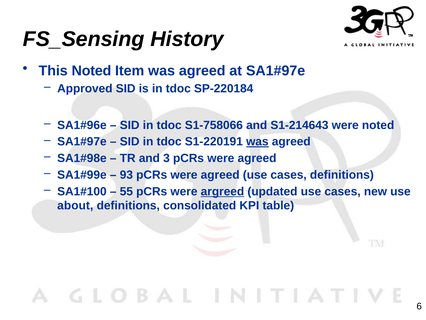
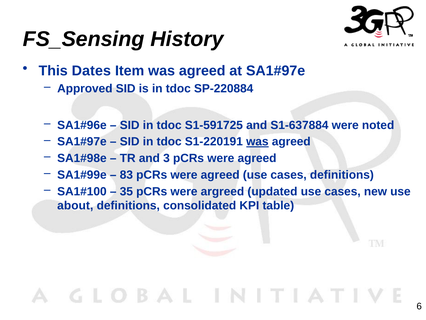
This Noted: Noted -> Dates
SP-220184: SP-220184 -> SP-220884
S1-758066: S1-758066 -> S1-591725
S1-214643: S1-214643 -> S1-637884
93: 93 -> 83
55: 55 -> 35
argreed underline: present -> none
